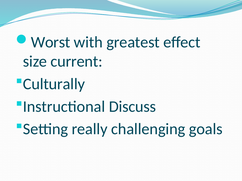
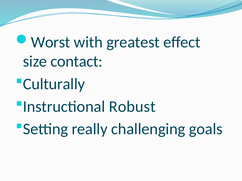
current: current -> contact
Discuss: Discuss -> Robust
